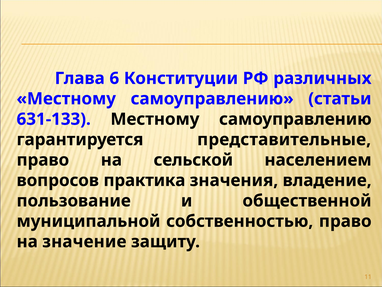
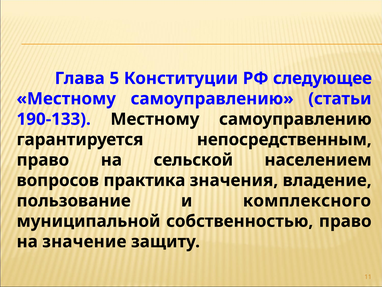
6: 6 -> 5
различных: различных -> следующее
631-133: 631-133 -> 190-133
представительные: представительные -> непосредственным
общественной: общественной -> комплексного
